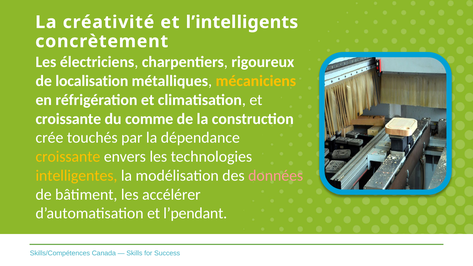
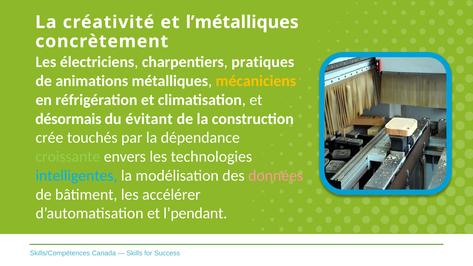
l’intelligents: l’intelligents -> l’métalliques
rigoureux: rigoureux -> pratiques
localisation: localisation -> animations
croissante at (68, 119): croissante -> désormais
comme: comme -> évitant
croissante at (68, 157) colour: yellow -> light green
intelligentes colour: yellow -> light blue
